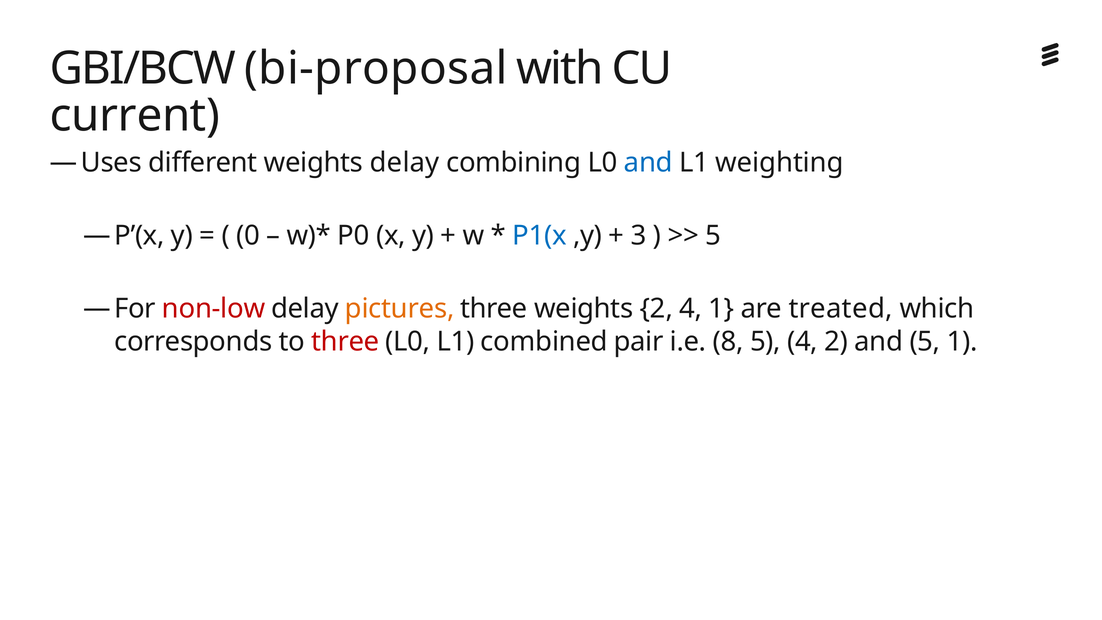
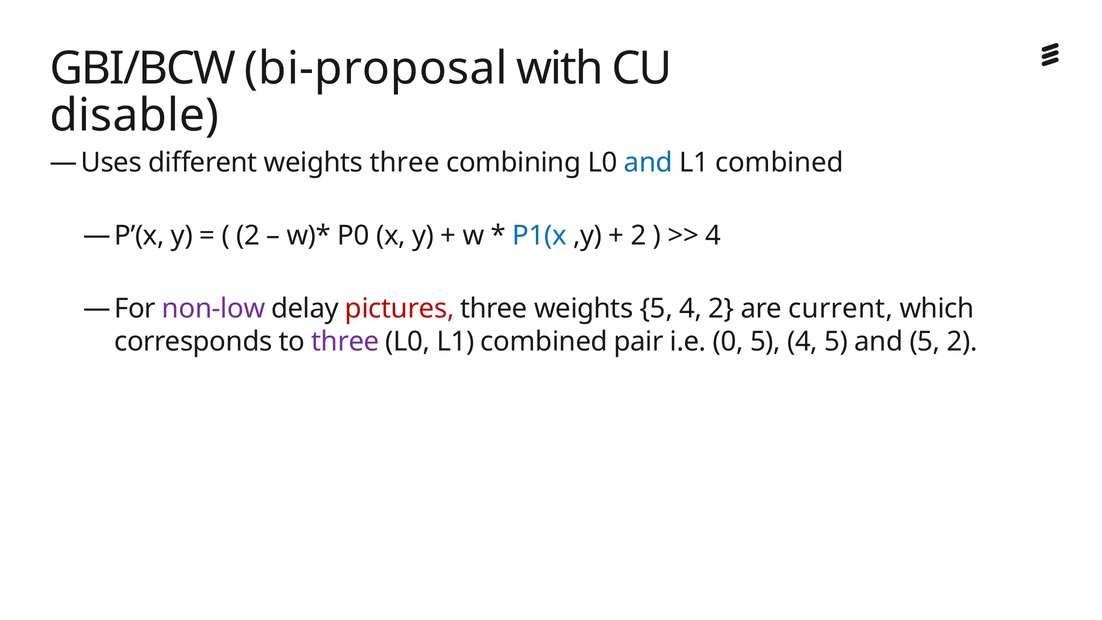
current: current -> disable
weights delay: delay -> three
weighting at (780, 162): weighting -> combined
0 at (248, 236): 0 -> 2
3 at (639, 236): 3 -> 2
5 at (713, 236): 5 -> 4
non-low colour: red -> purple
pictures colour: orange -> red
weights 2: 2 -> 5
4 1: 1 -> 2
treated: treated -> current
three at (345, 342) colour: red -> purple
8: 8 -> 0
4 2: 2 -> 5
5 1: 1 -> 2
